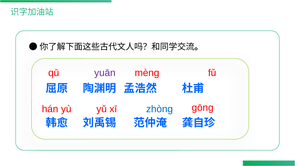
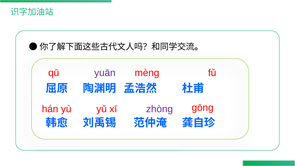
zhòng colour: blue -> purple
